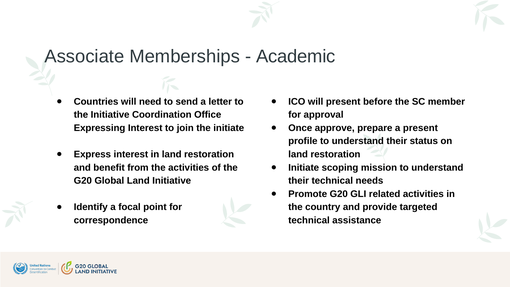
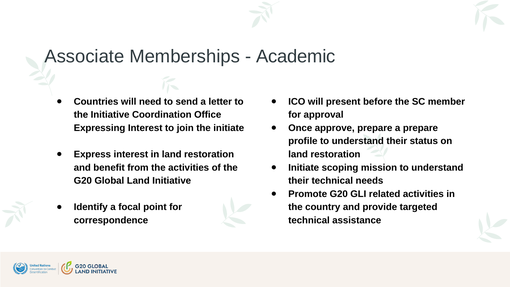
a present: present -> prepare
